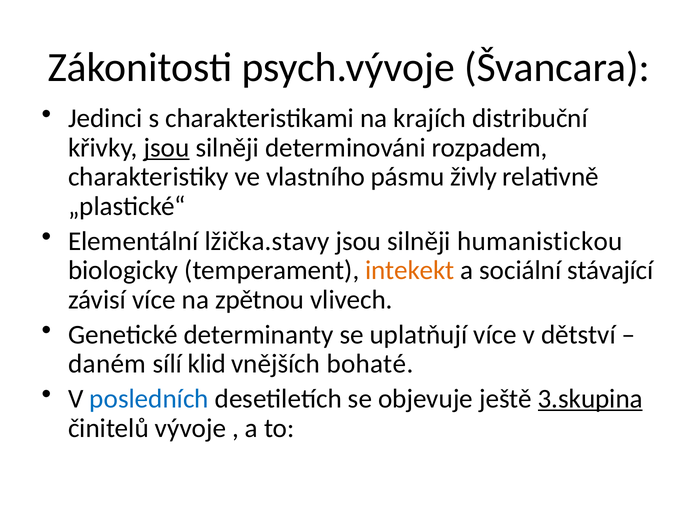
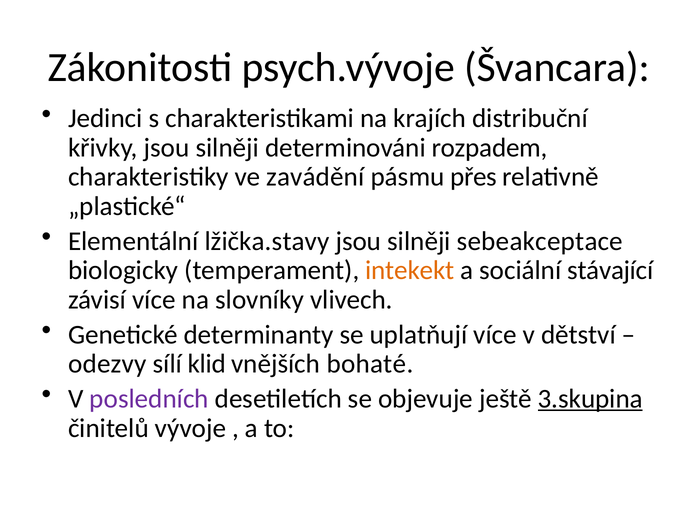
jsou at (167, 148) underline: present -> none
vlastního: vlastního -> zavádění
živly: živly -> přes
humanistickou: humanistickou -> sebeakceptace
zpětnou: zpětnou -> slovníky
daném: daném -> odezvy
posledních colour: blue -> purple
